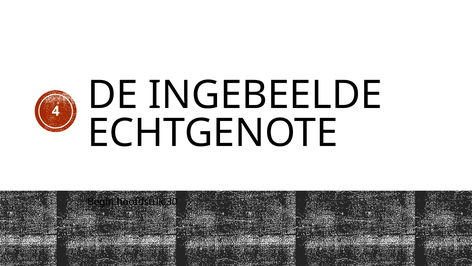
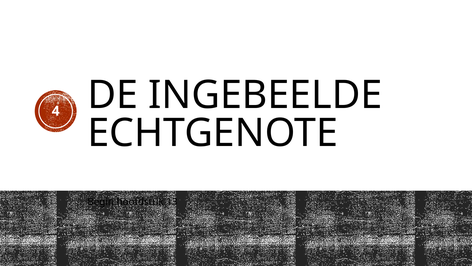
30: 30 -> 13
